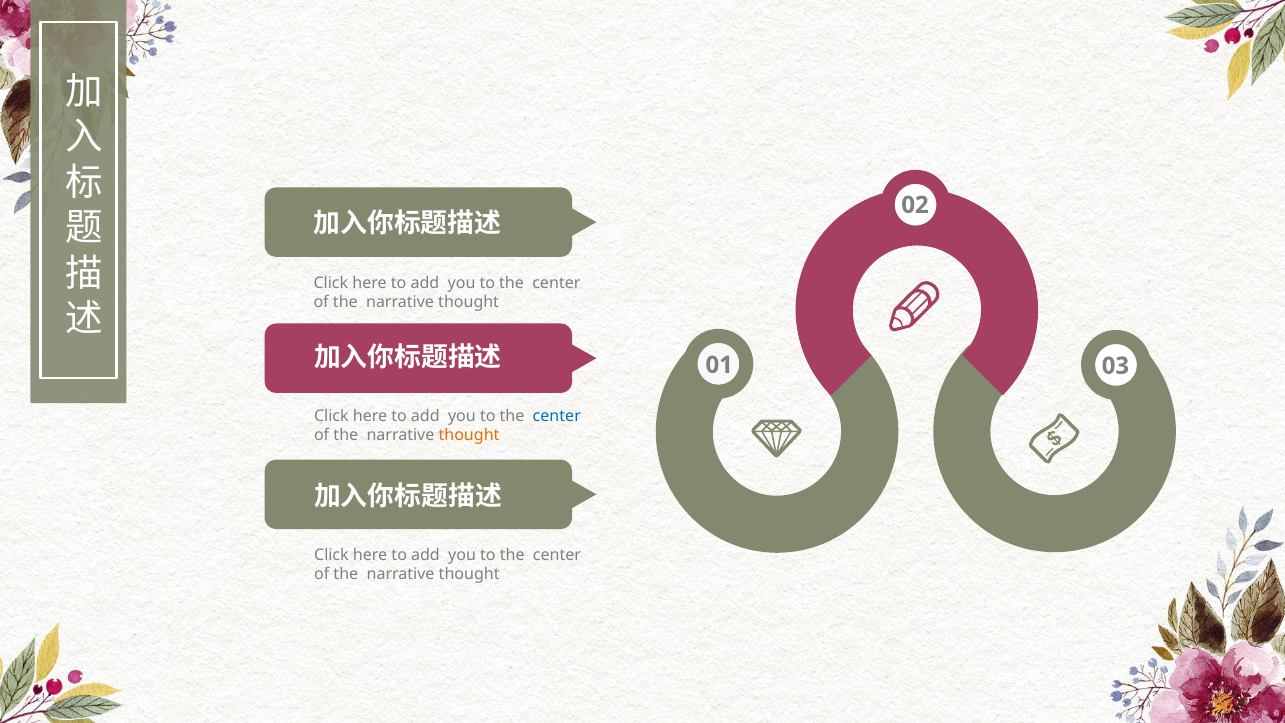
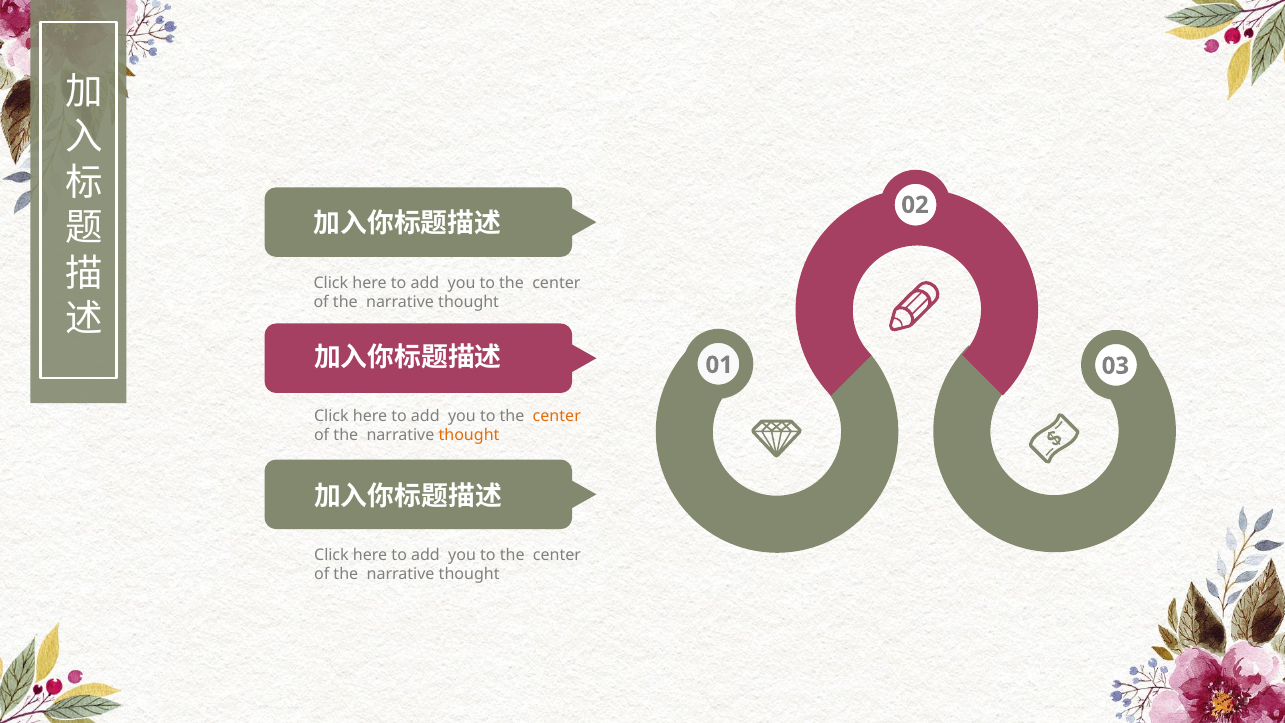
center at (557, 416) colour: blue -> orange
